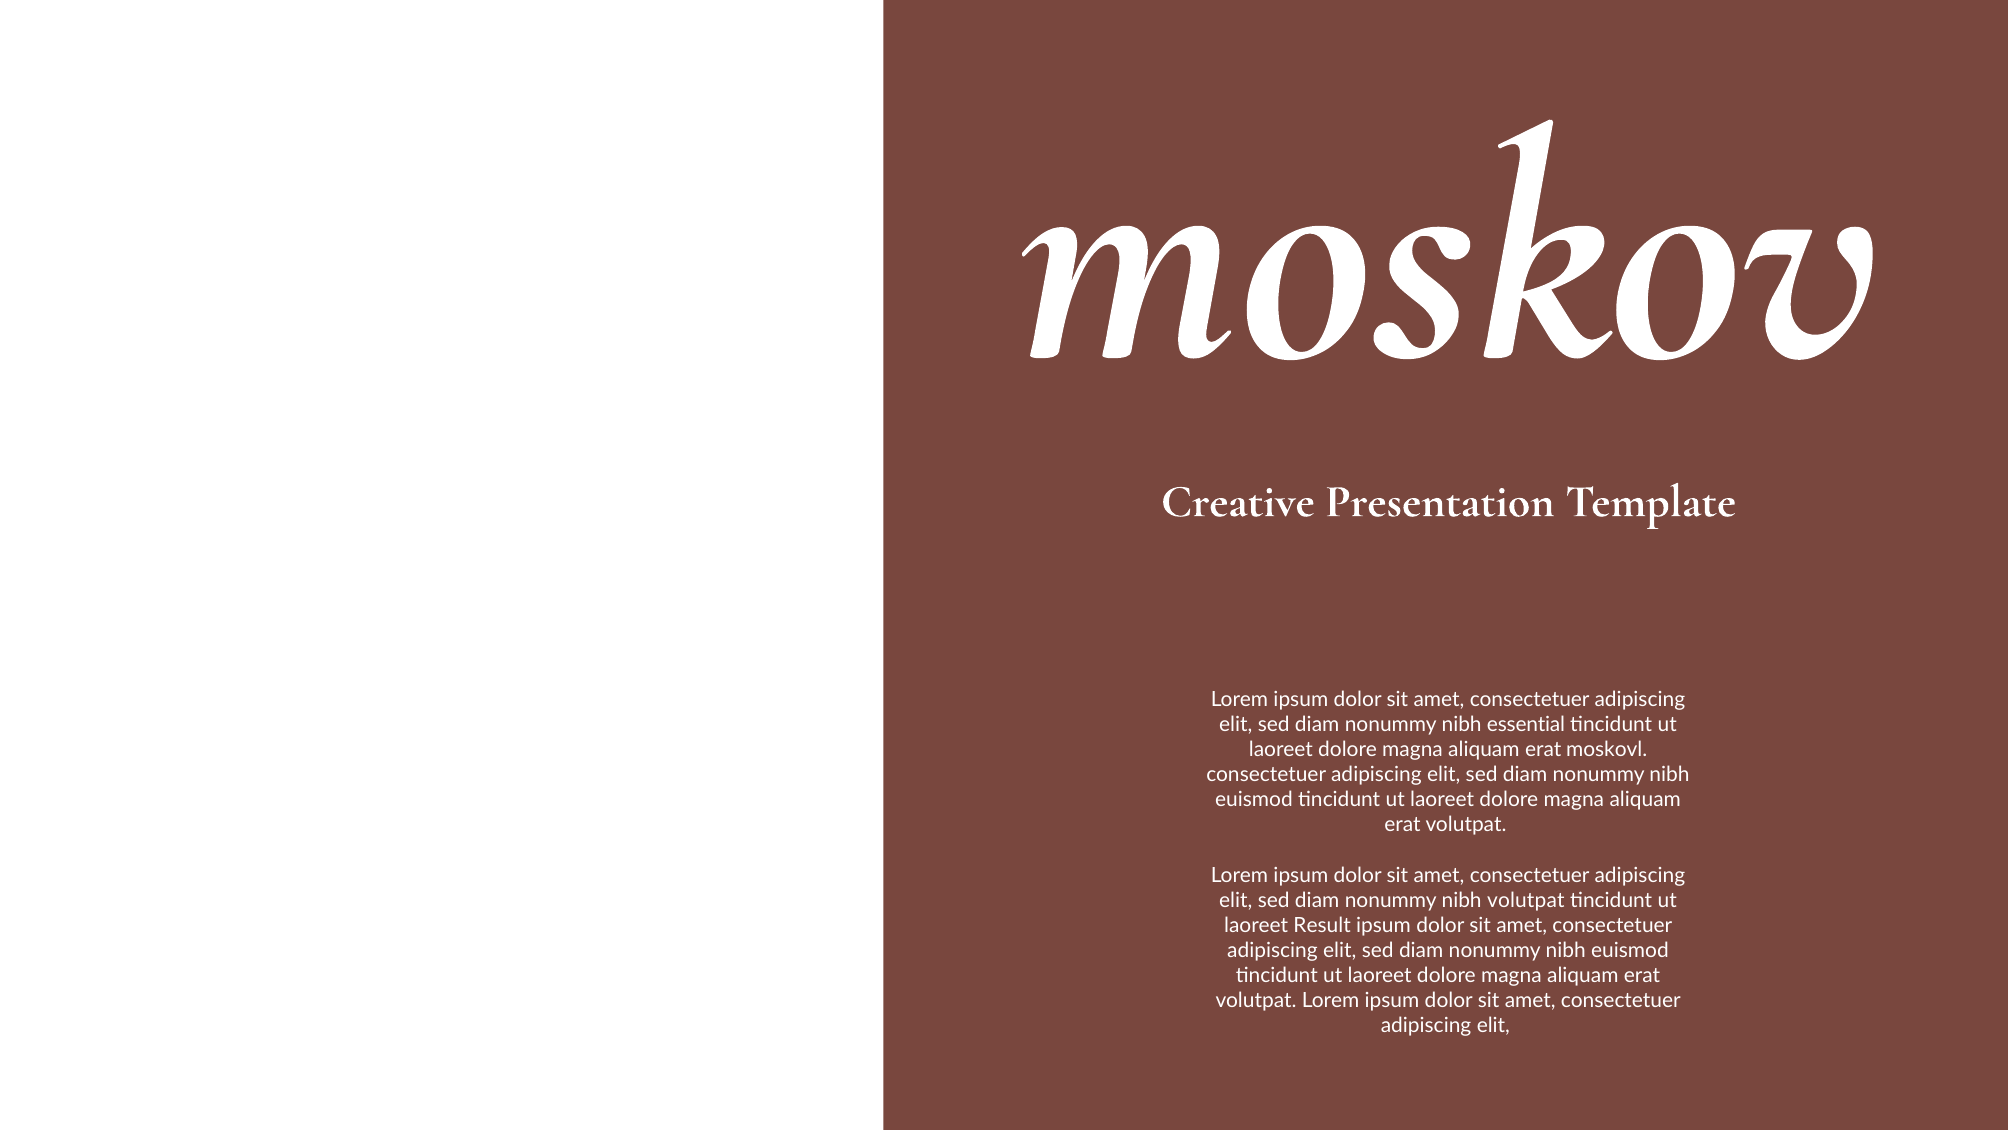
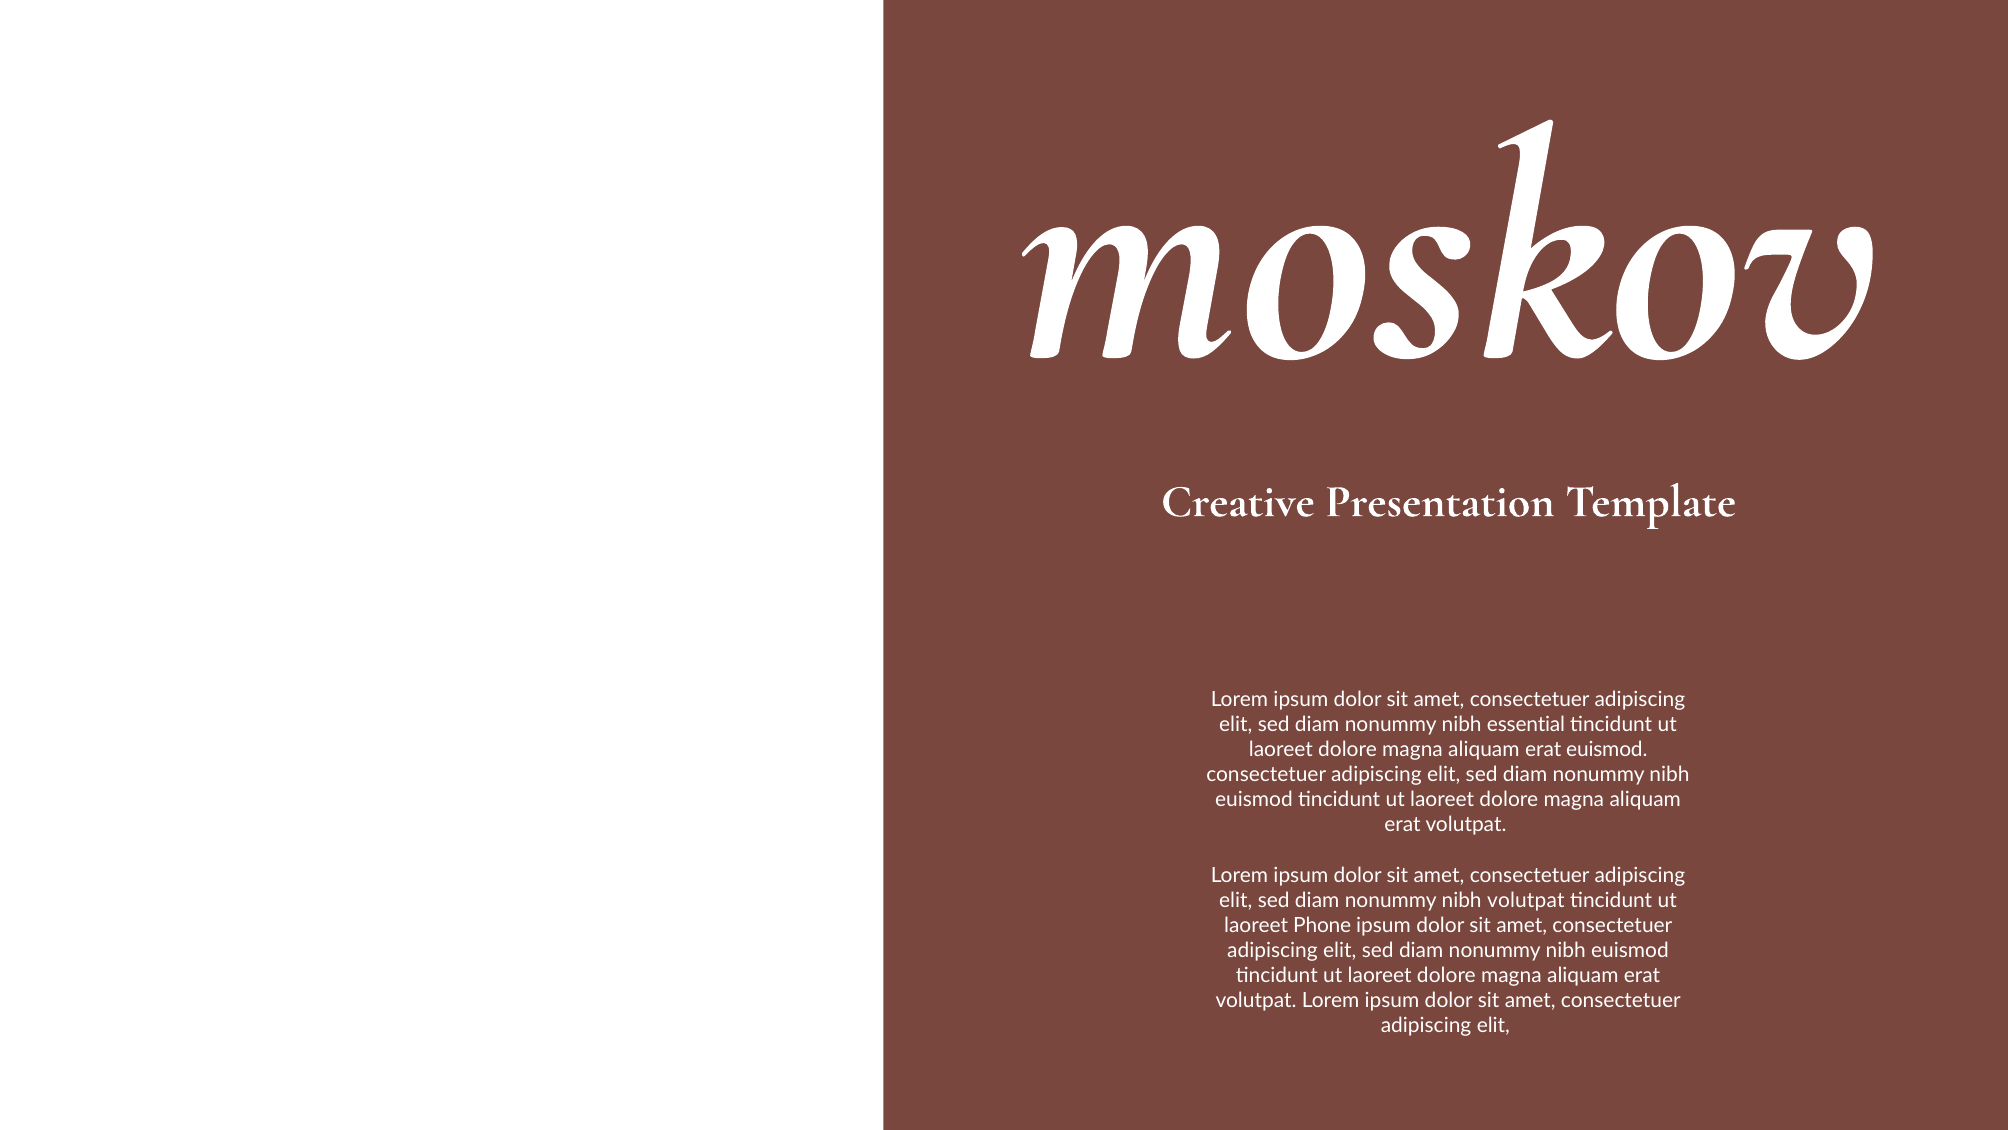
erat moskovl: moskovl -> euismod
Result: Result -> Phone
